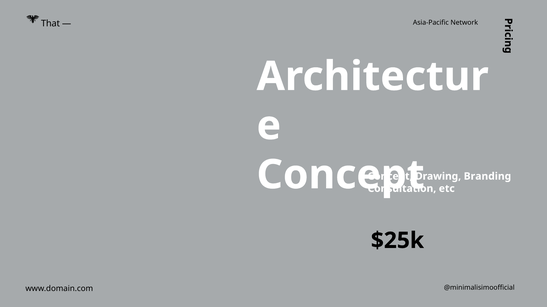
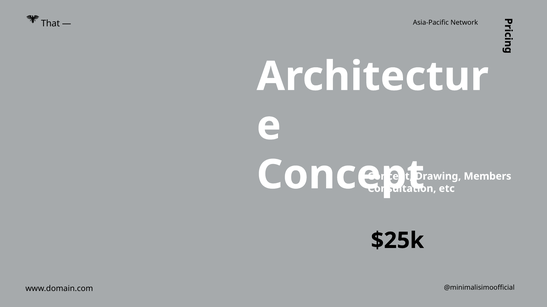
Branding: Branding -> Members
